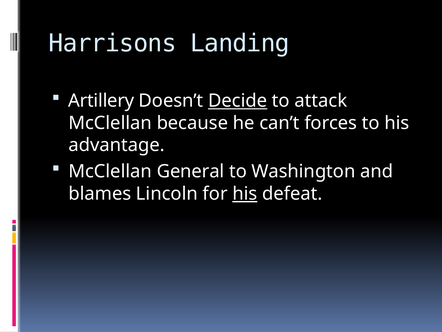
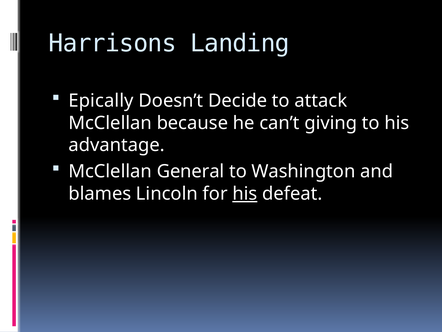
Artillery: Artillery -> Epically
Decide underline: present -> none
forces: forces -> giving
